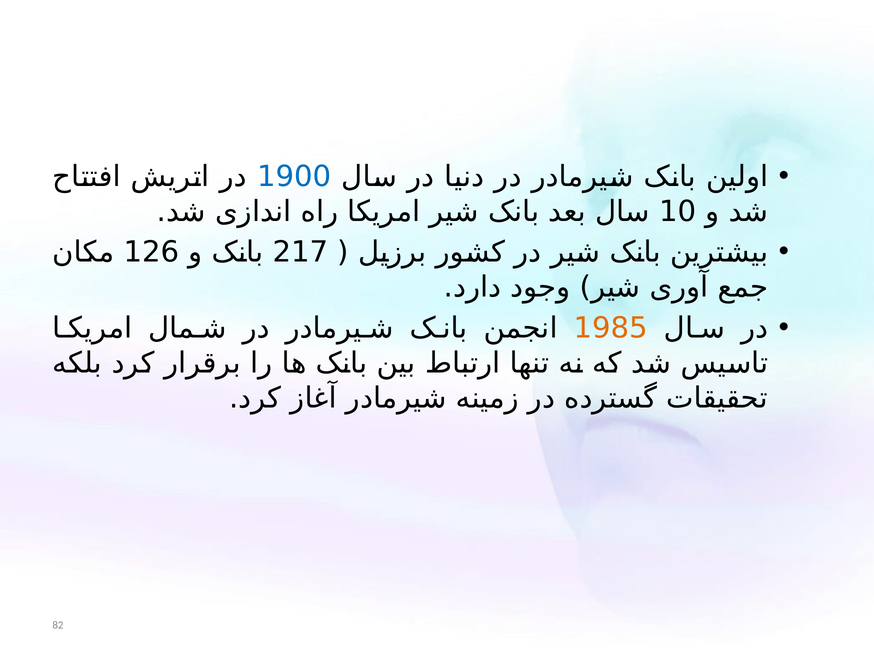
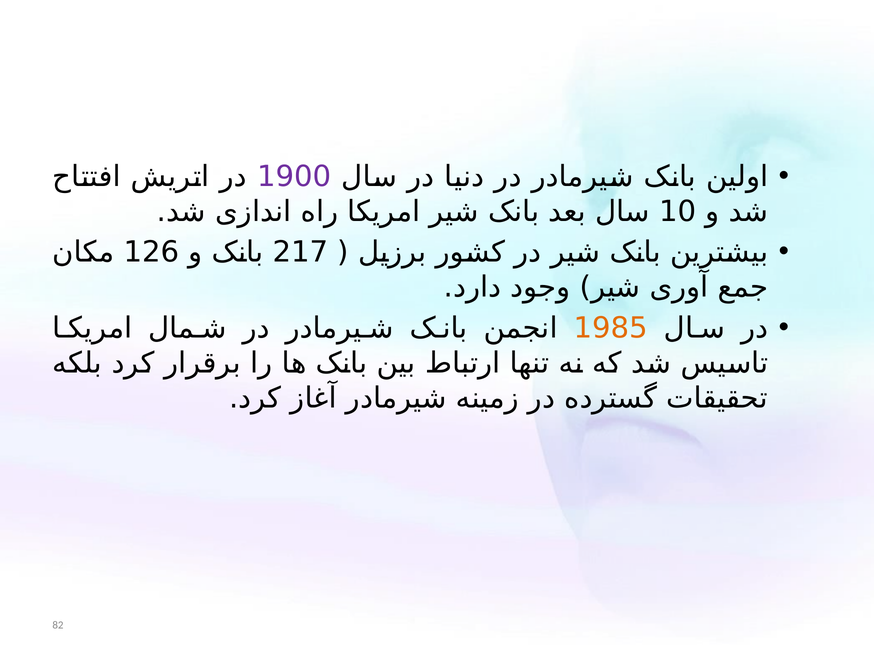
1900 colour: blue -> purple
